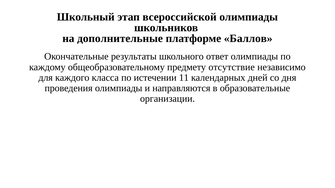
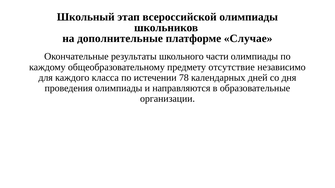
Баллов: Баллов -> Случае
ответ: ответ -> части
11: 11 -> 78
